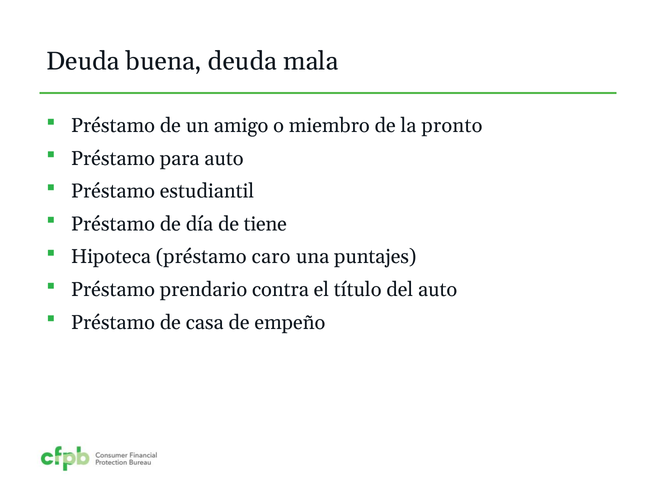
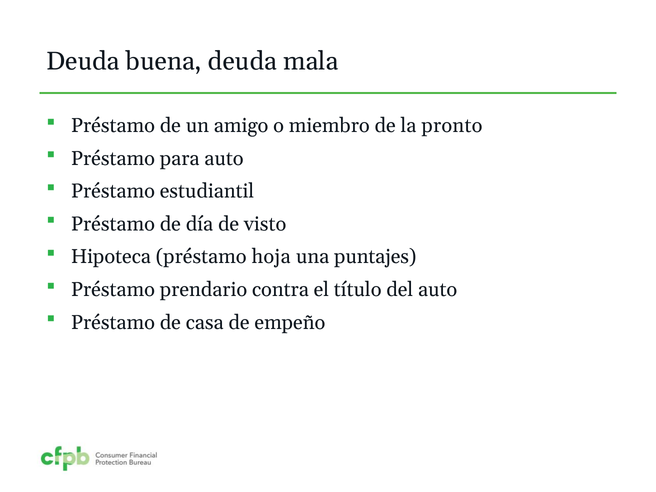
tiene: tiene -> visto
caro: caro -> hoja
